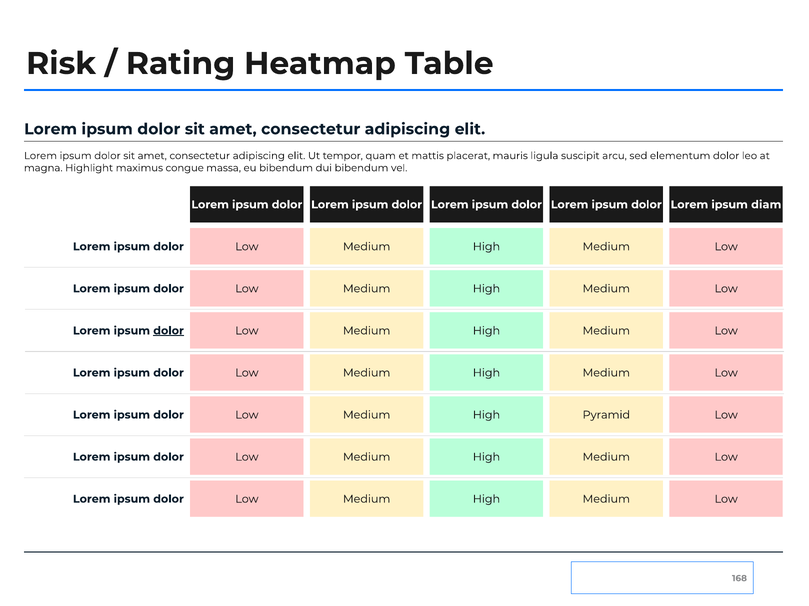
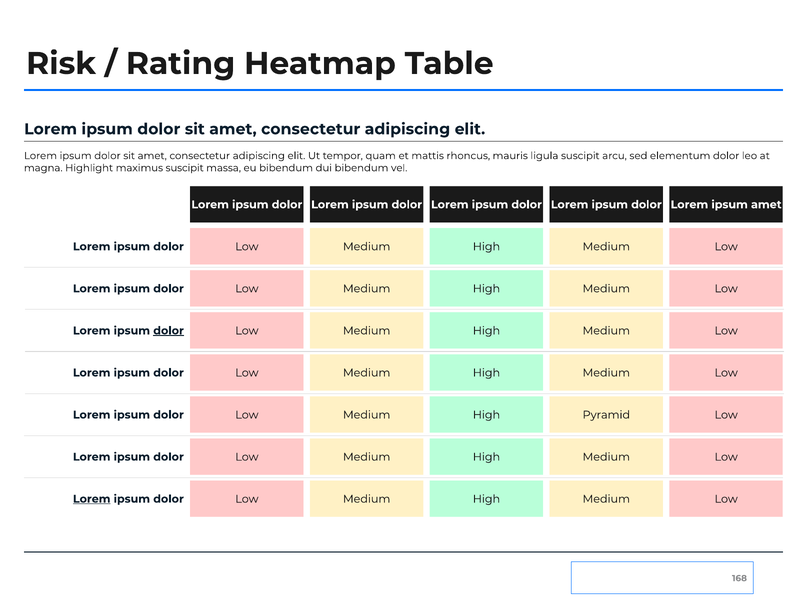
placerat: placerat -> rhoncus
maximus congue: congue -> suscipit
ipsum diam: diam -> amet
Lorem at (92, 500) underline: none -> present
